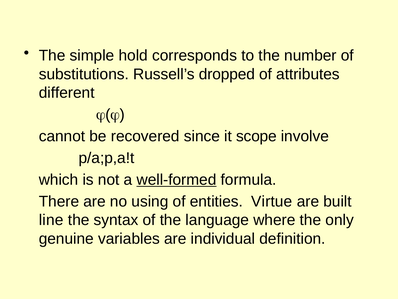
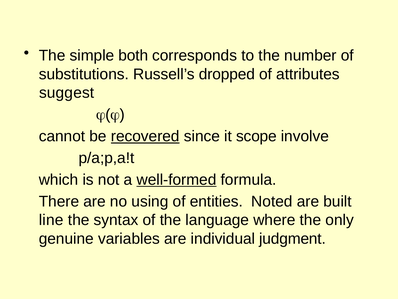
hold: hold -> both
different: different -> suggest
recovered underline: none -> present
Virtue: Virtue -> Noted
definition: definition -> judgment
